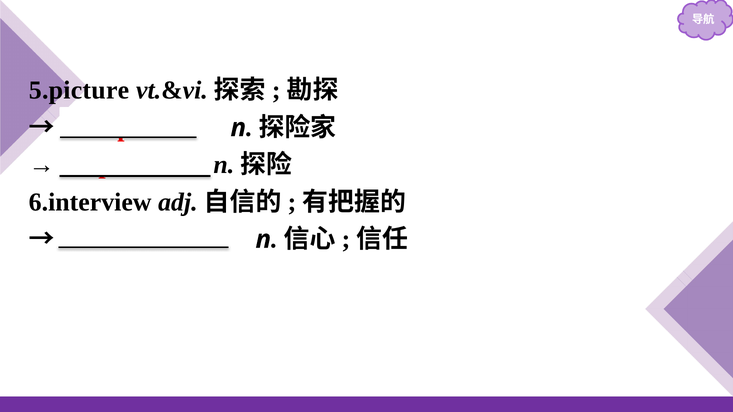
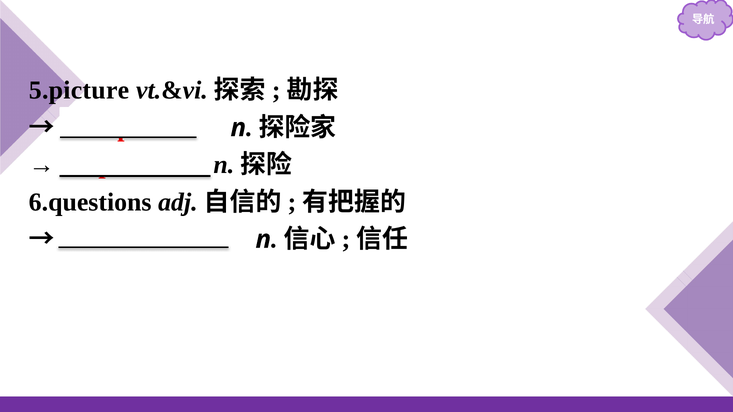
6.interview: 6.interview -> 6.questions
